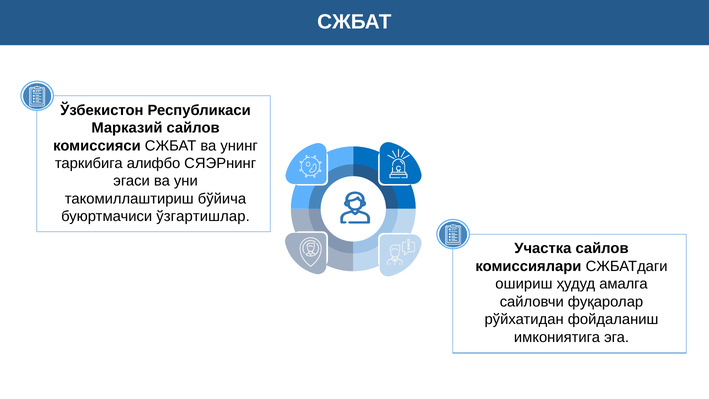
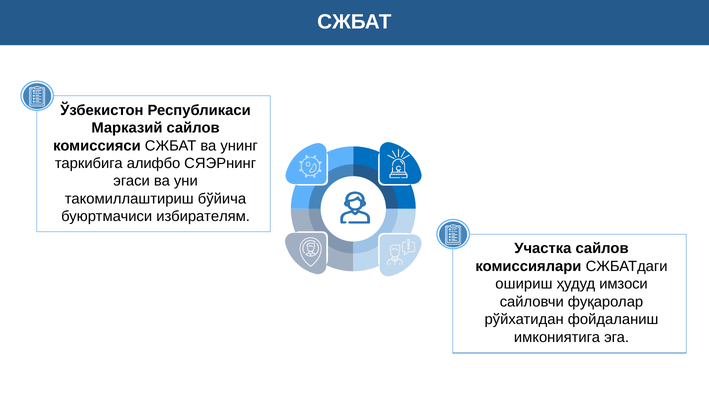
ўзгартишлар: ўзгартишлар -> избирателям
амалга: амалга -> имзоси
